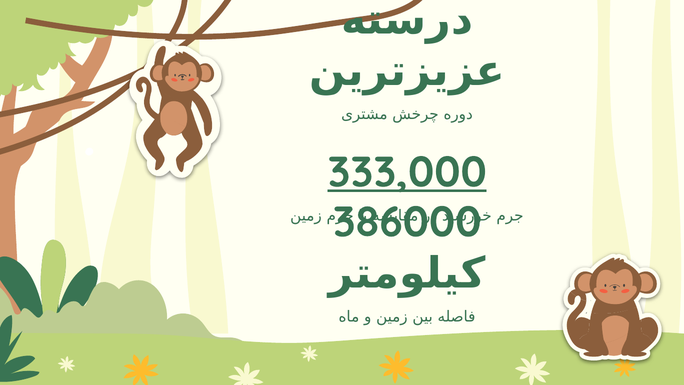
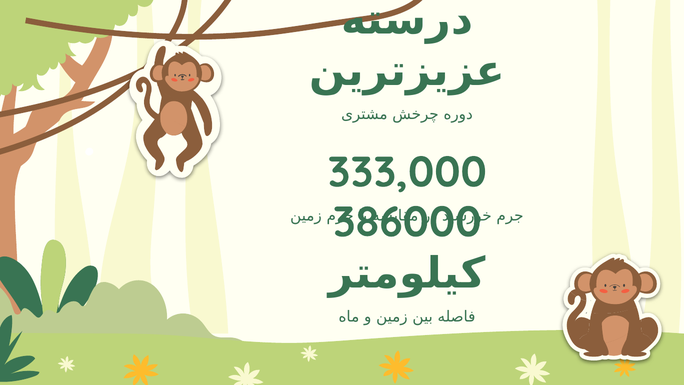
333,000 underline: present -> none
